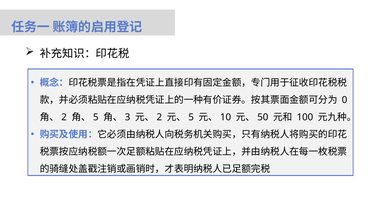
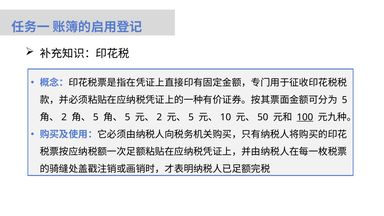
0 at (345, 100): 0 -> 5
3 at (128, 117): 3 -> 5
100 underline: none -> present
